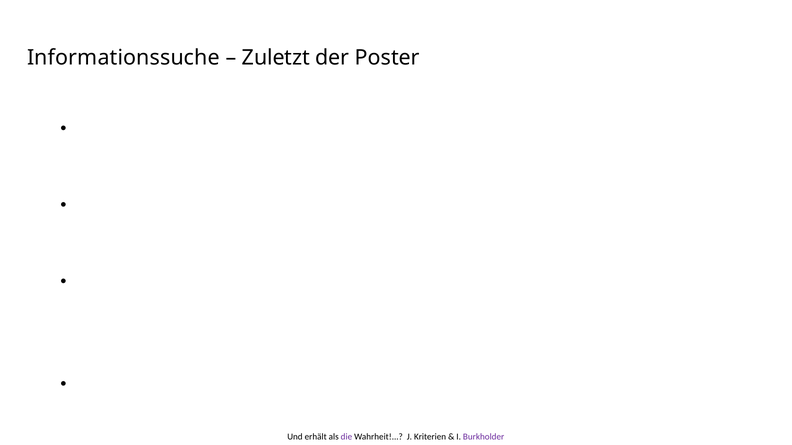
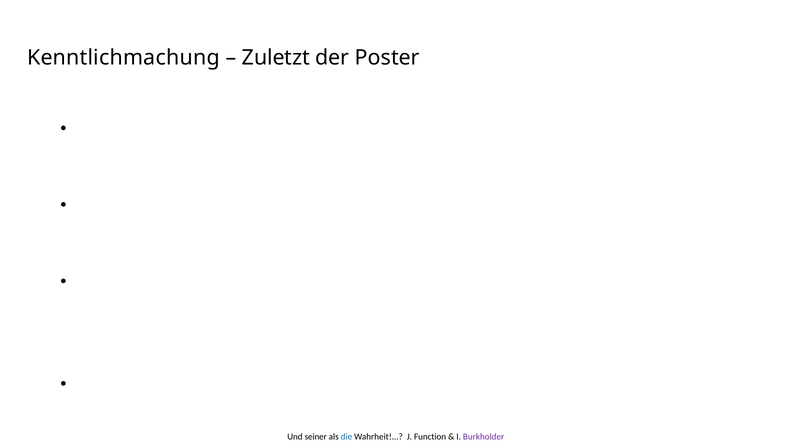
Informationssuche: Informationssuche -> Kenntlichmachung
erhält: erhält -> seiner
die colour: purple -> blue
Kriterien: Kriterien -> Function
